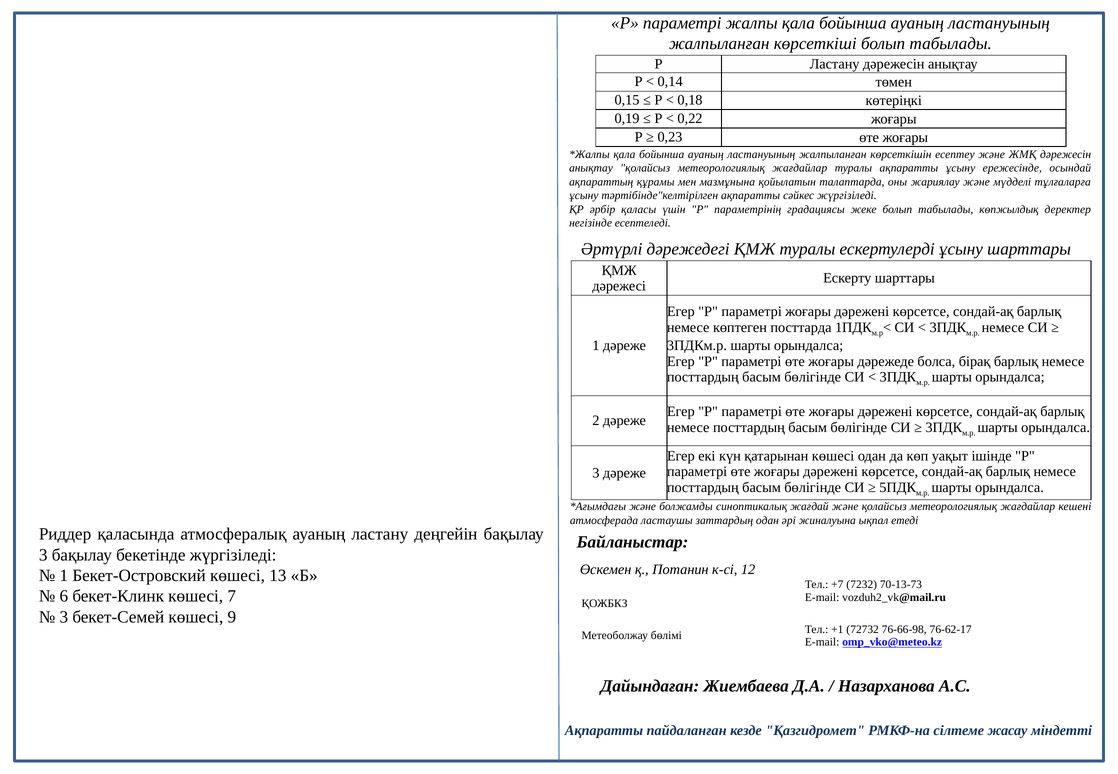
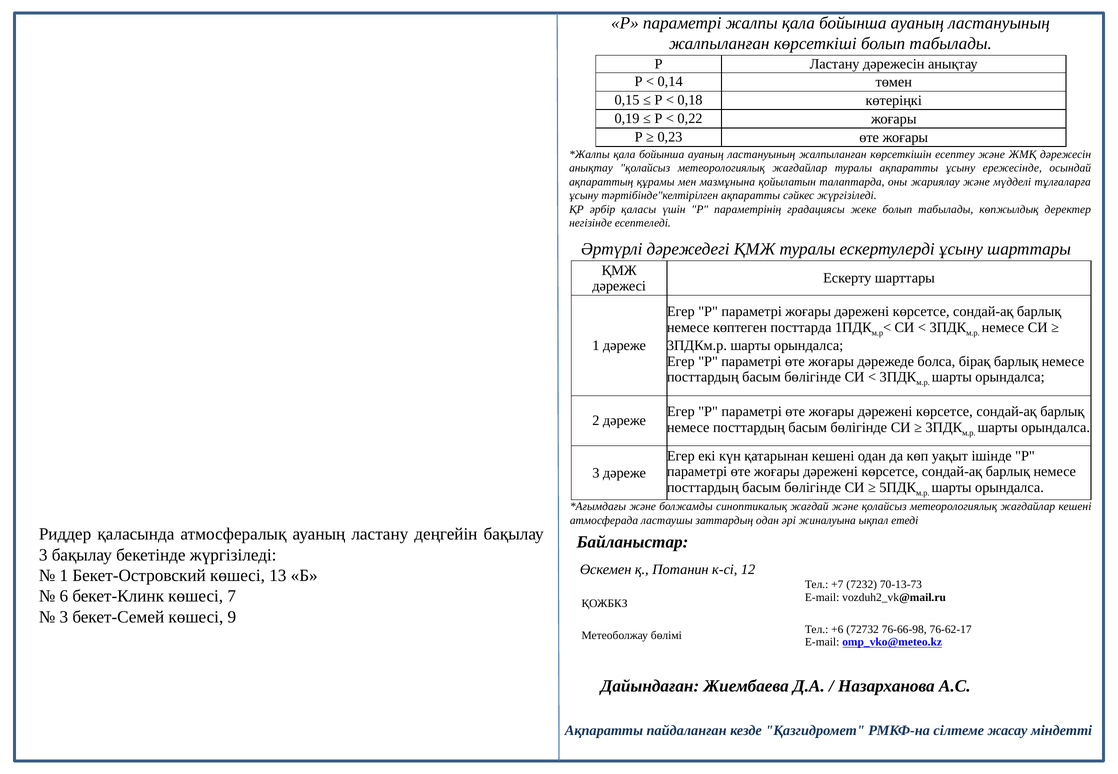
қатарынан көшесі: көшесі -> кешені
+1: +1 -> +6
